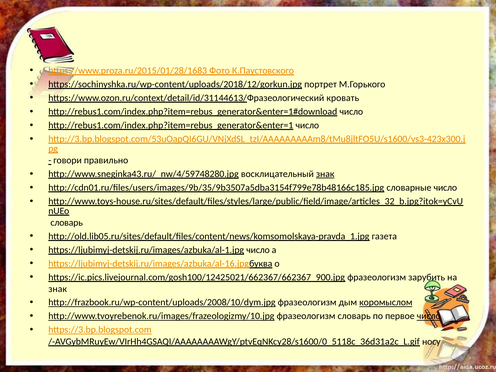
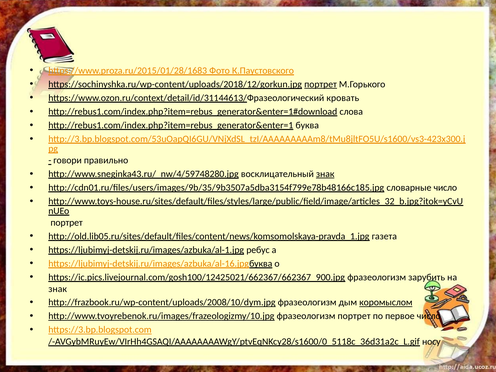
портрет at (321, 84) underline: none -> present
число at (351, 112): число -> слова
http://rebus1.com/index.php?item=rebus_generator&enter=1 число: число -> буква
словарь at (67, 223): словарь -> портрет
https://ljubimyj-detskij.ru/images/azbuka/al-1.jpg число: число -> ребус
фразеологизм словарь: словарь -> портрет
число at (429, 316) underline: present -> none
